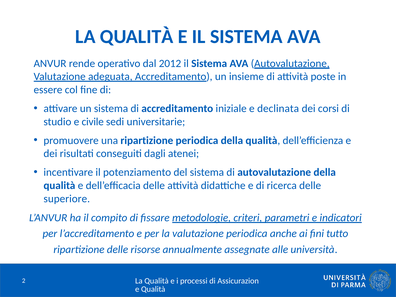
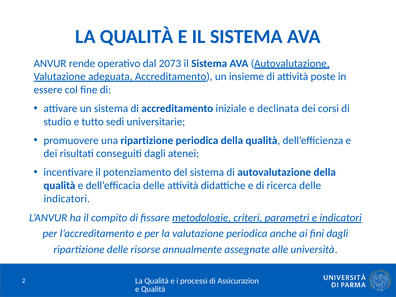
2012: 2012 -> 2073
civile: civile -> tutto
superiore at (67, 199): superiore -> indicatori
fini tutto: tutto -> dagli
